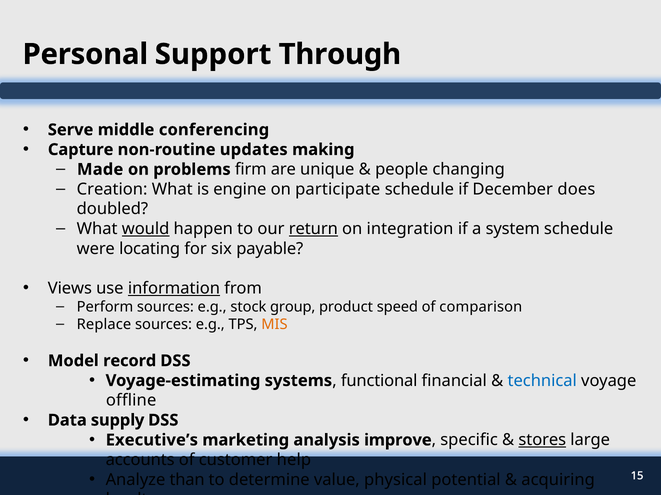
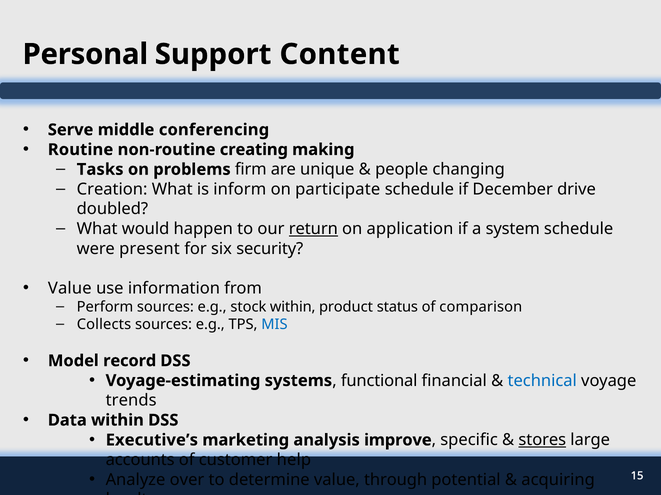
Through: Through -> Content
Capture: Capture -> Routine
updates: updates -> creating
Made: Made -> Tasks
engine: engine -> inform
does: does -> drive
would underline: present -> none
integration: integration -> application
locating: locating -> present
payable: payable -> security
Views at (70, 289): Views -> Value
information underline: present -> none
stock group: group -> within
speed: speed -> status
Replace: Replace -> Collects
MIS colour: orange -> blue
offline: offline -> trends
Data supply: supply -> within
than: than -> over
physical: physical -> through
